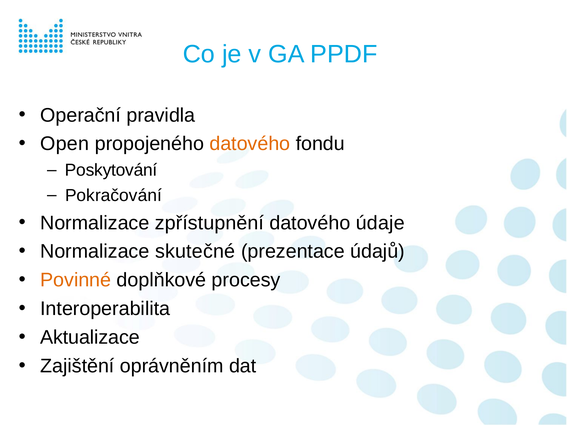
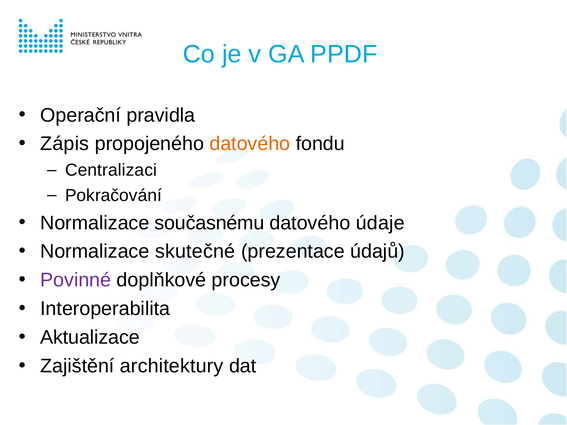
Open: Open -> Zápis
Poskytování: Poskytování -> Centralizaci
zpřístupnění: zpřístupnění -> současnému
Povinné colour: orange -> purple
oprávněním: oprávněním -> architektury
